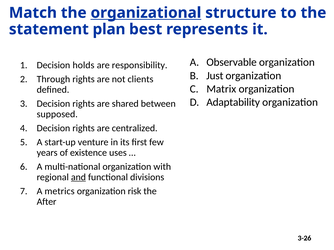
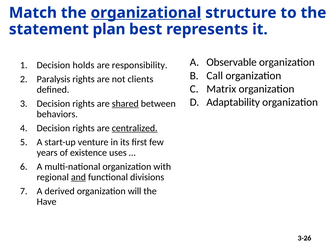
Just: Just -> Call
Through: Through -> Paralysis
shared underline: none -> present
supposed: supposed -> behaviors
centralized underline: none -> present
metrics: metrics -> derived
risk: risk -> will
After: After -> Have
